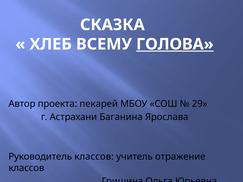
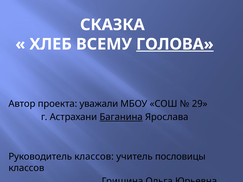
пекарей: пекарей -> уважали
Баганина underline: none -> present
отражение: отражение -> пословицы
